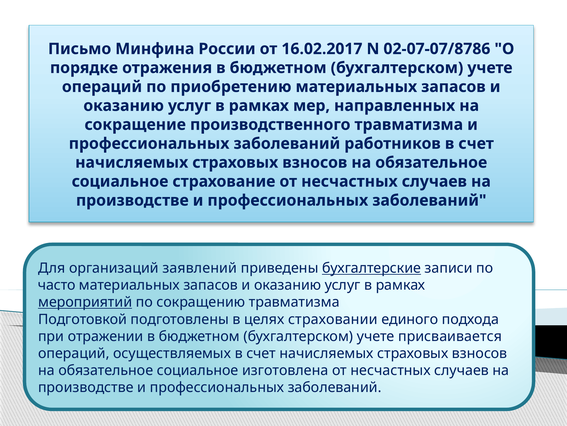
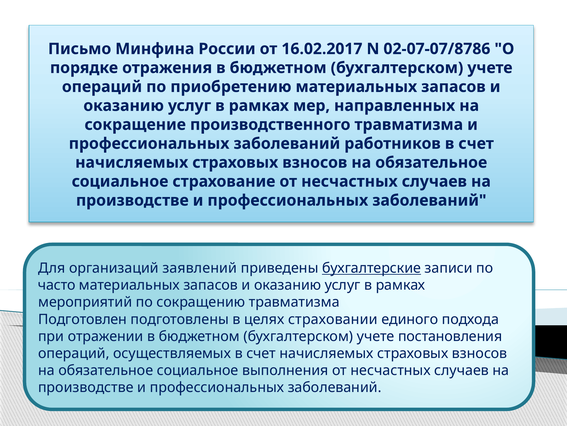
мероприятий underline: present -> none
Подготовкой: Подготовкой -> Подготовлен
присваивается: присваивается -> постановления
изготовлена: изготовлена -> выполнения
